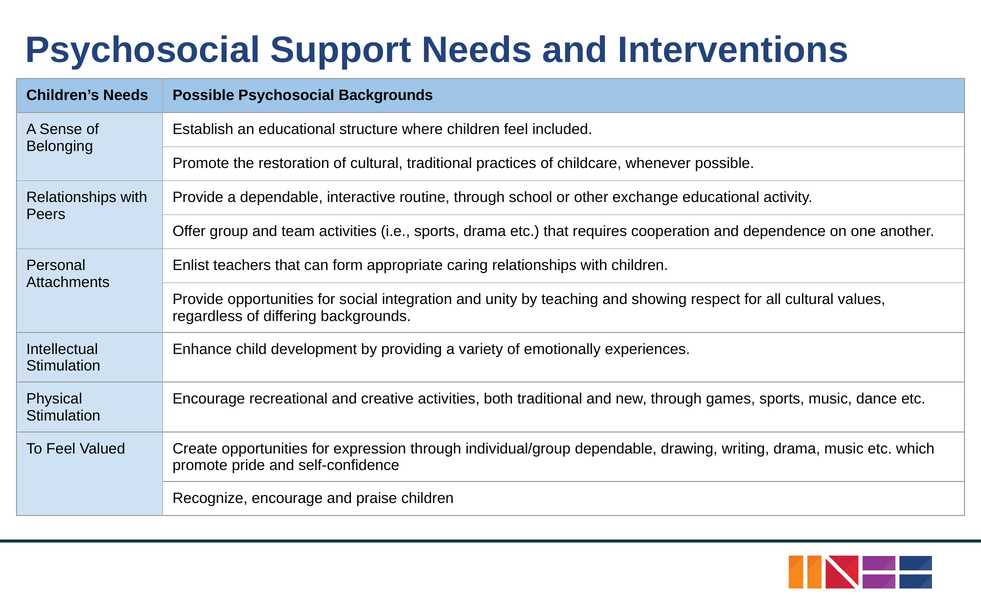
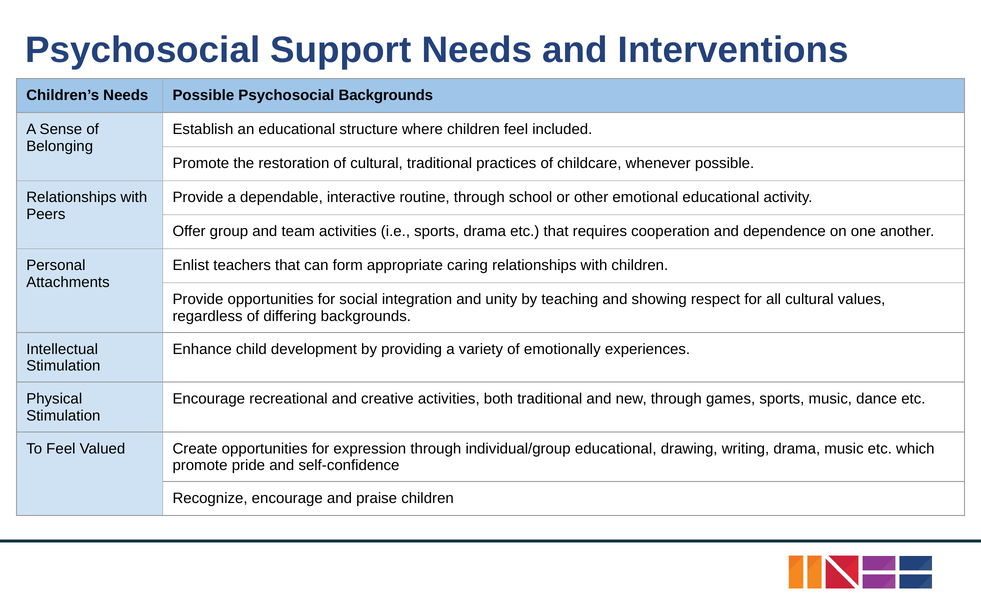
exchange: exchange -> emotional
individual/group dependable: dependable -> educational
